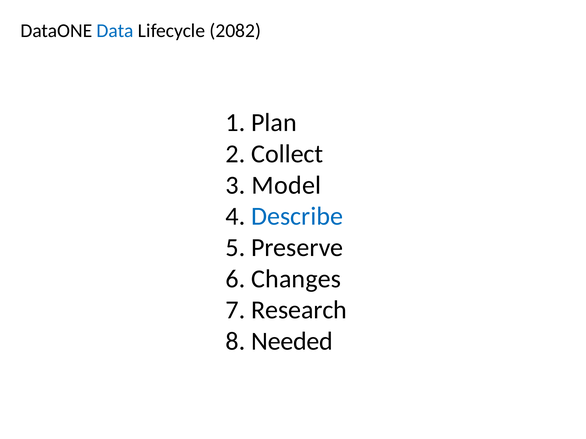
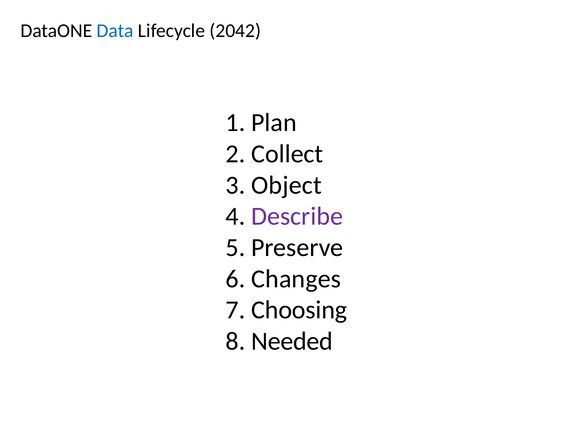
2082: 2082 -> 2042
Model: Model -> Object
Describe colour: blue -> purple
Research: Research -> Choosing
